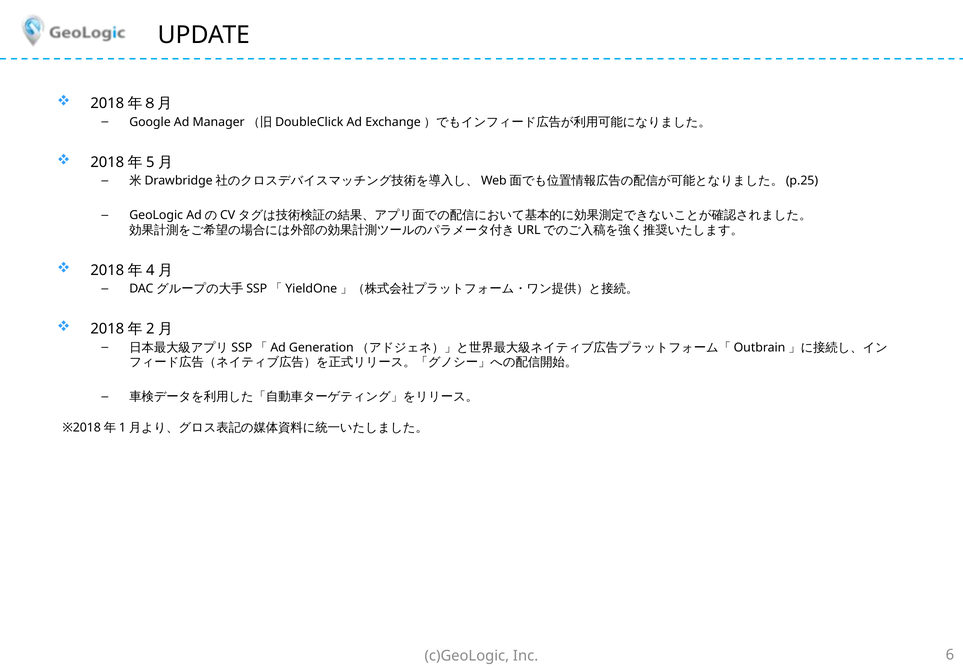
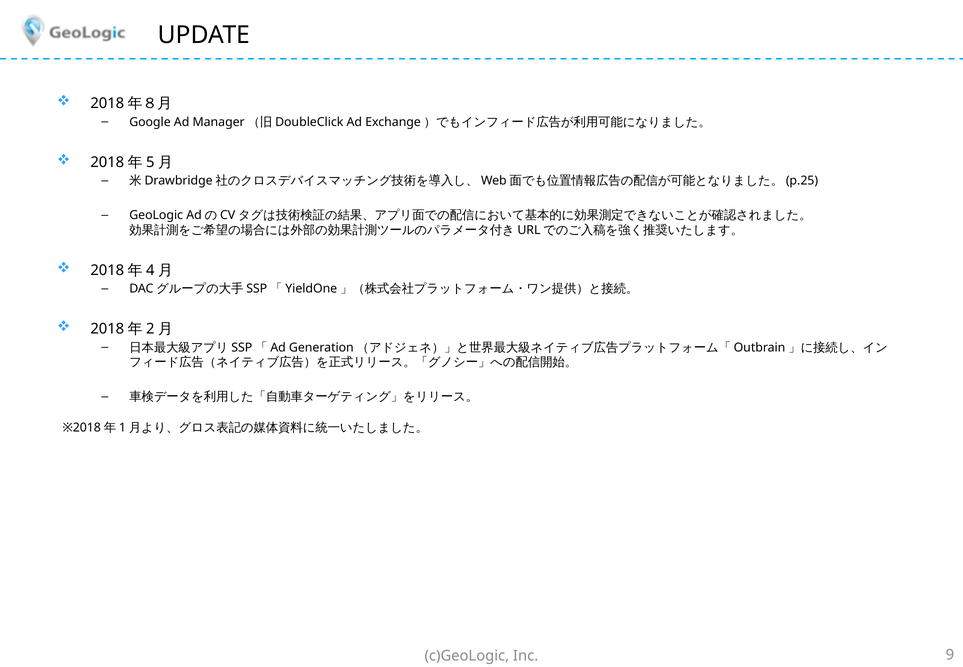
6: 6 -> 9
